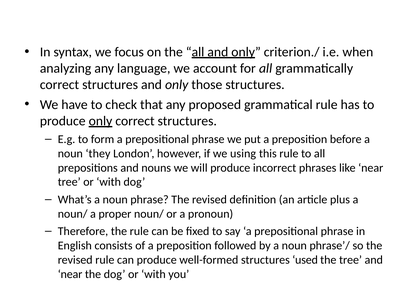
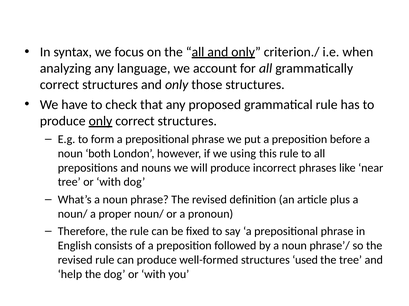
they: they -> both
near at (70, 275): near -> help
